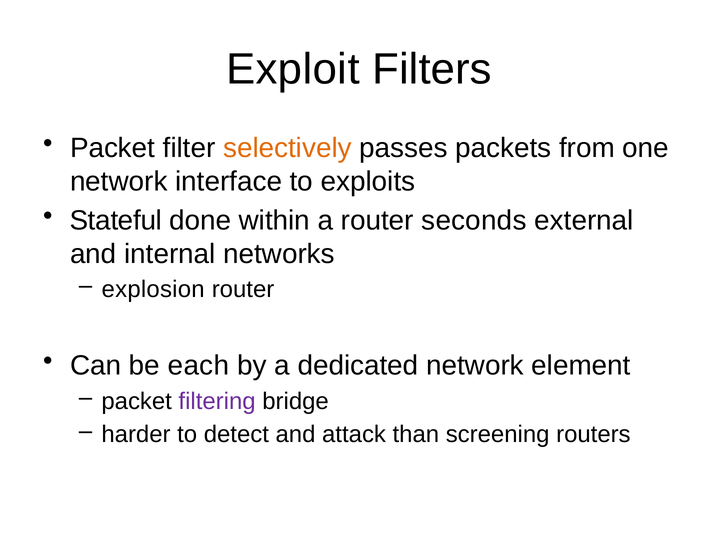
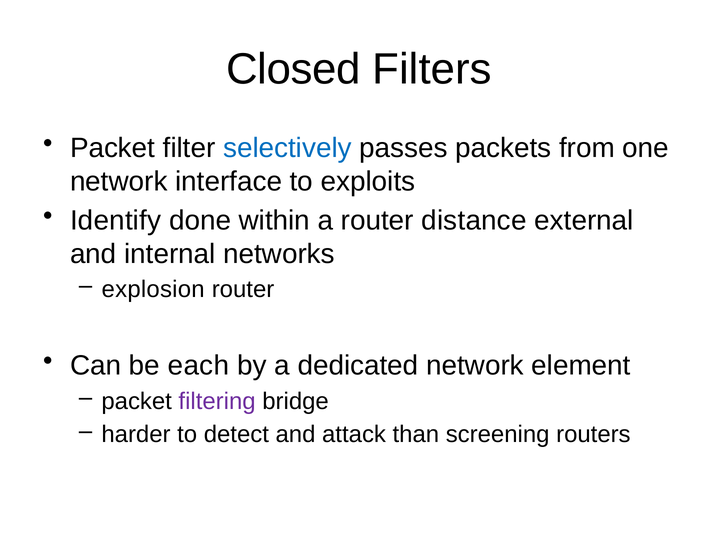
Exploit: Exploit -> Closed
selectively colour: orange -> blue
Stateful: Stateful -> Identify
seconds: seconds -> distance
